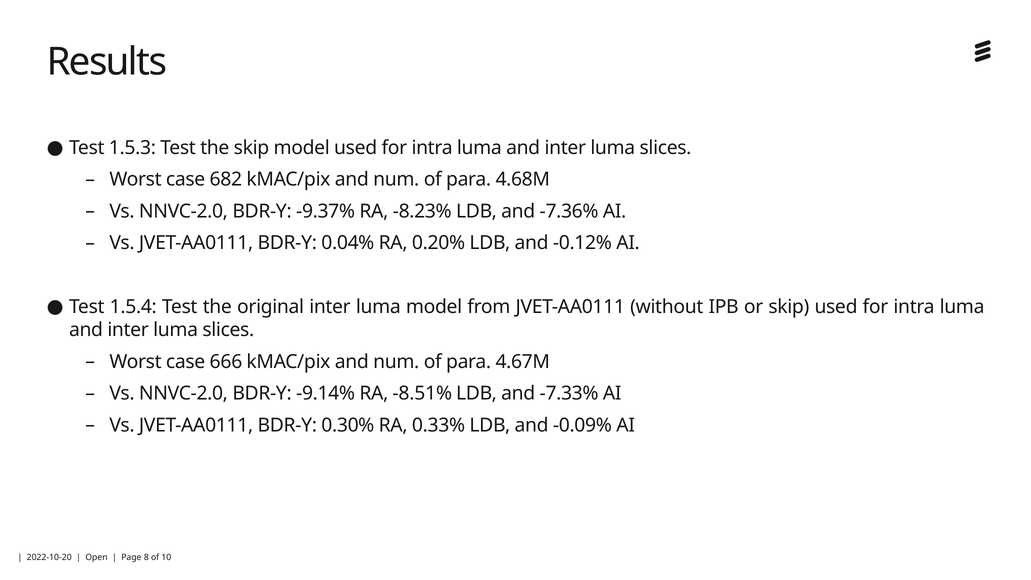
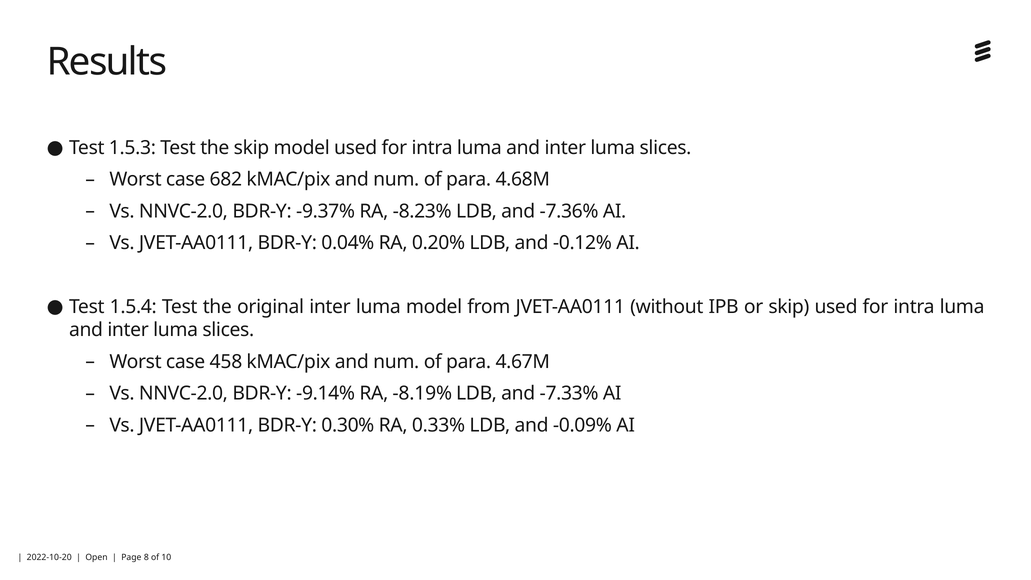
666: 666 -> 458
-8.51%: -8.51% -> -8.19%
